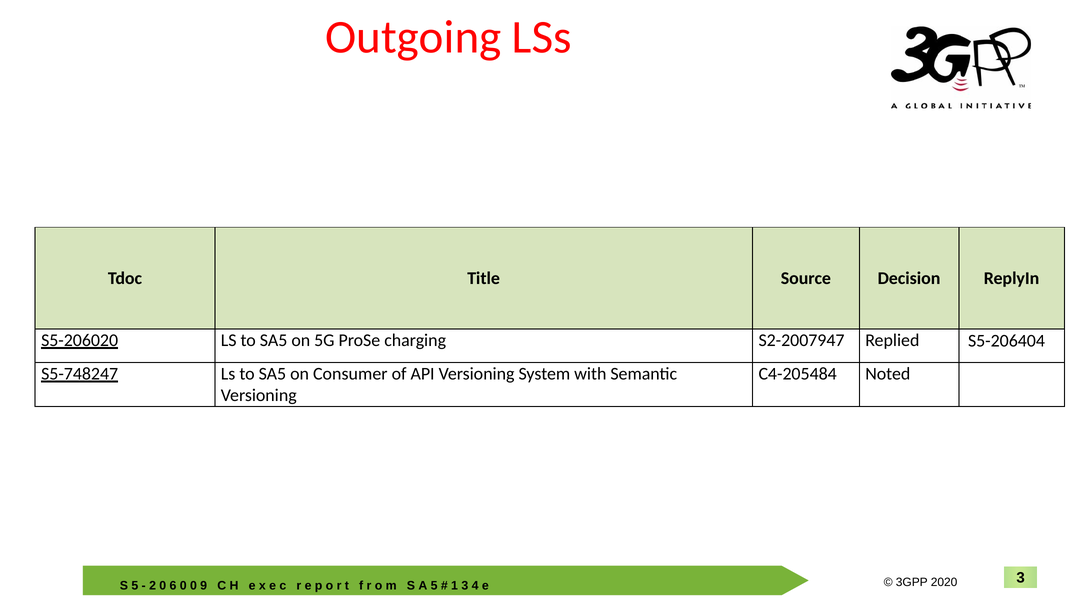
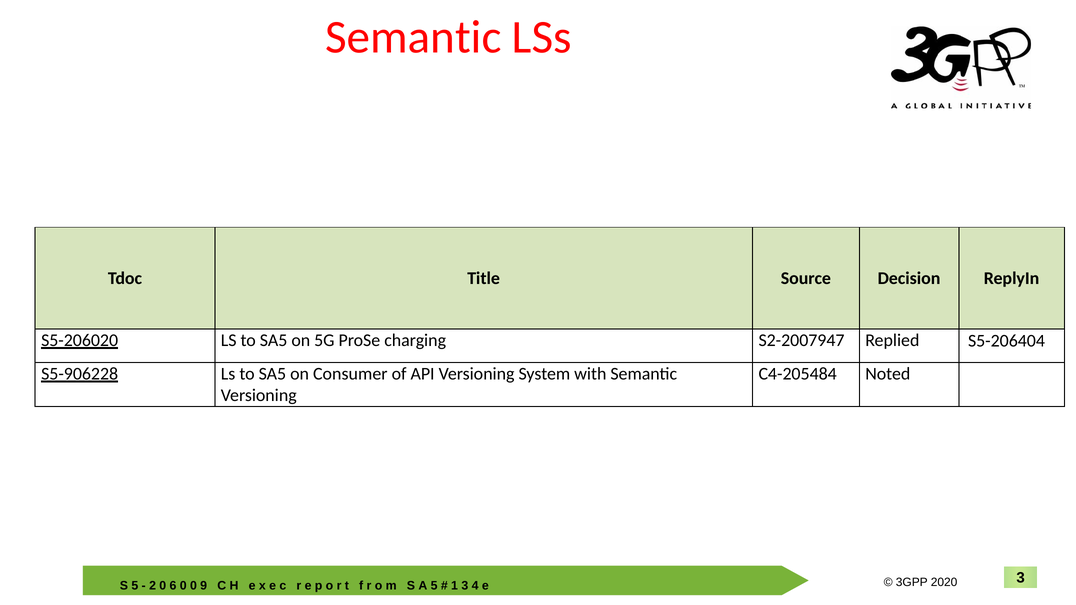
Outgoing at (413, 37): Outgoing -> Semantic
S5-748247: S5-748247 -> S5-906228
